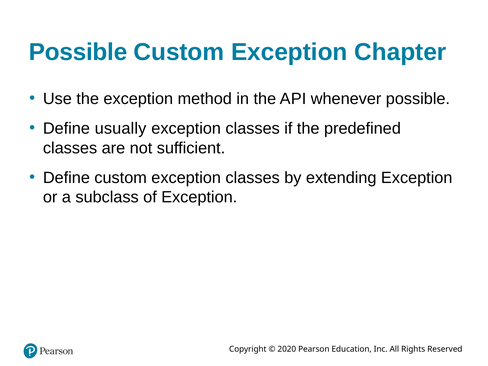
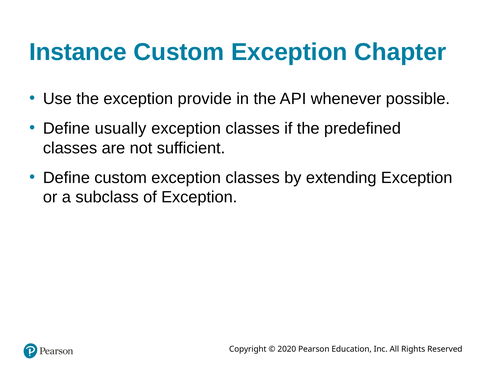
Possible at (78, 52): Possible -> Instance
method: method -> provide
